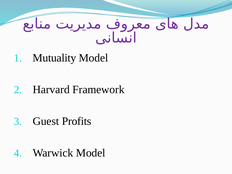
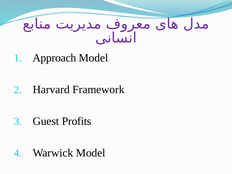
Mutuality: Mutuality -> Approach
